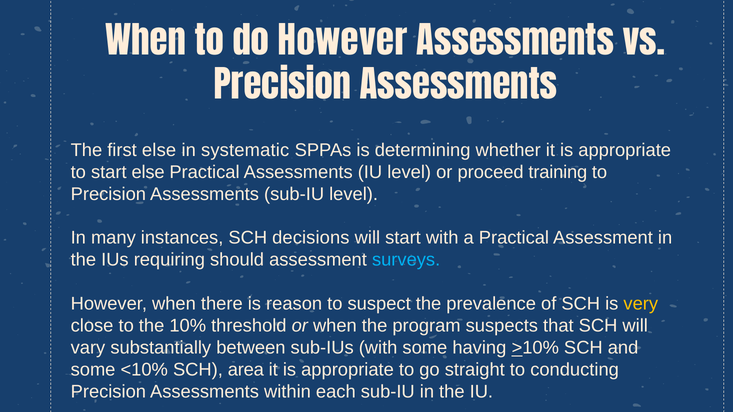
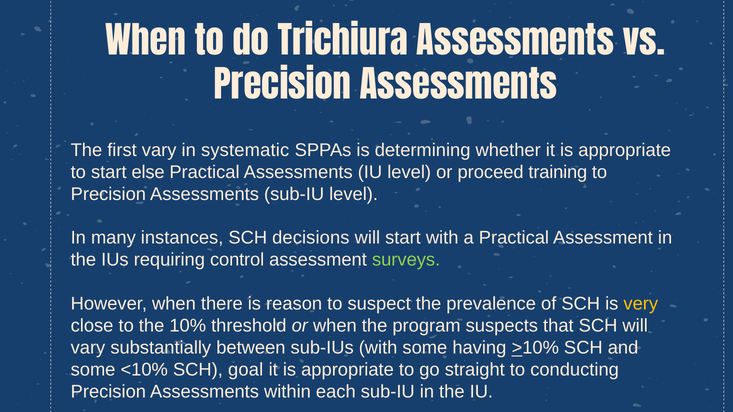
do However: However -> Trichiura
first else: else -> vary
should: should -> control
surveys colour: light blue -> light green
area: area -> goal
